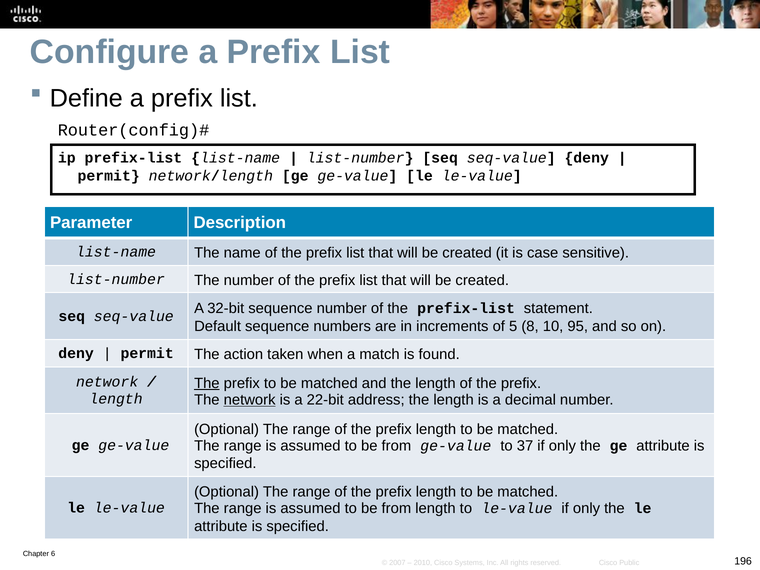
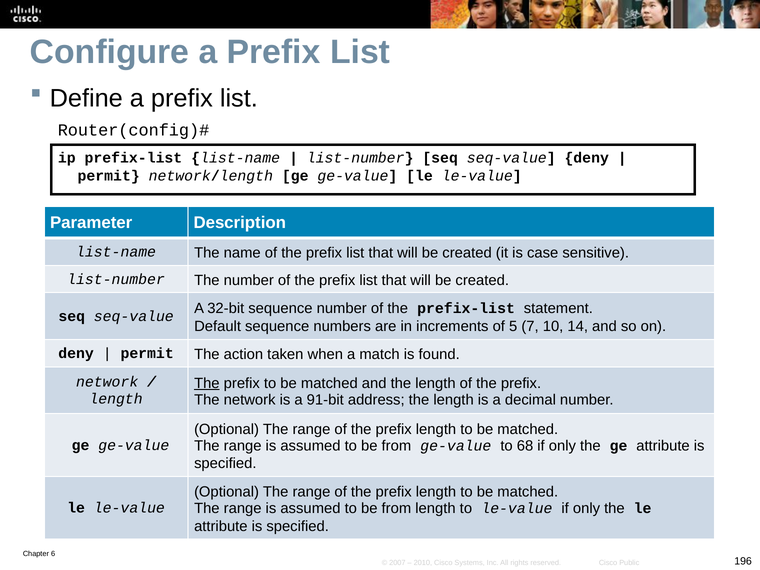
8: 8 -> 7
95: 95 -> 14
network at (250, 400) underline: present -> none
22-bit: 22-bit -> 91-bit
37: 37 -> 68
